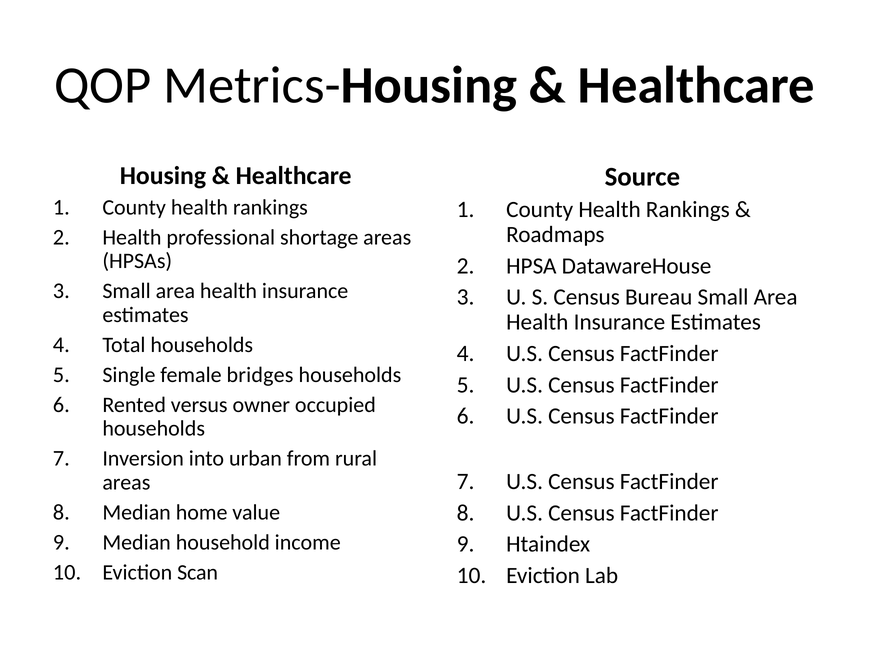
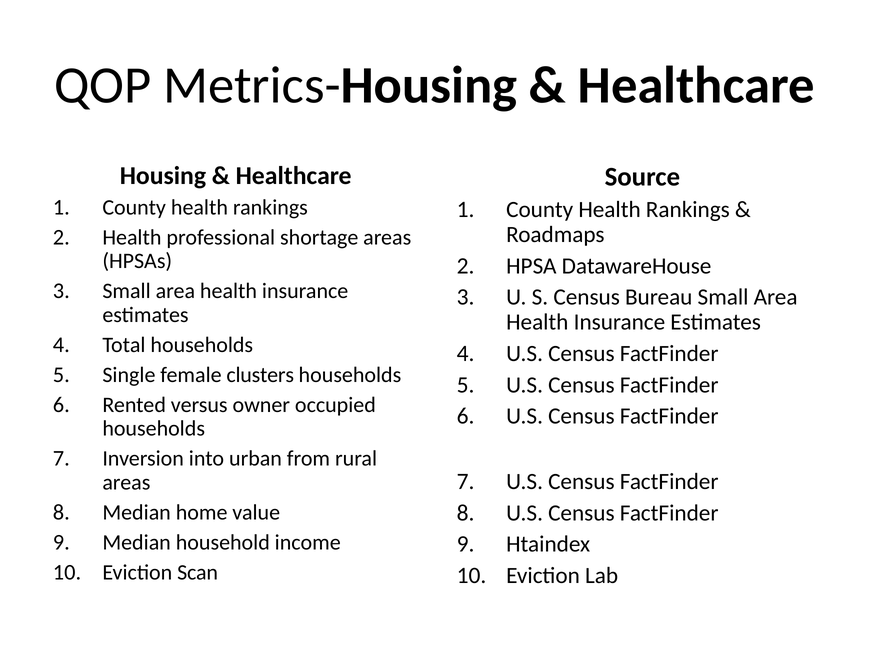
bridges: bridges -> clusters
